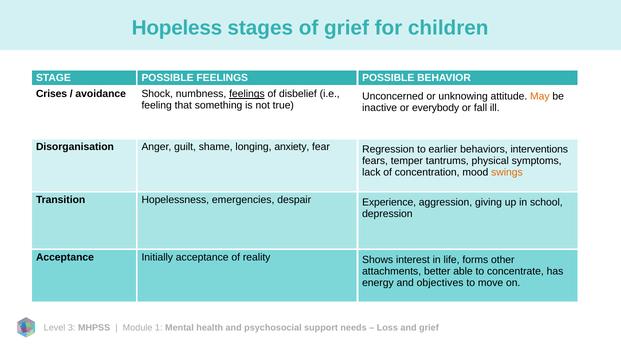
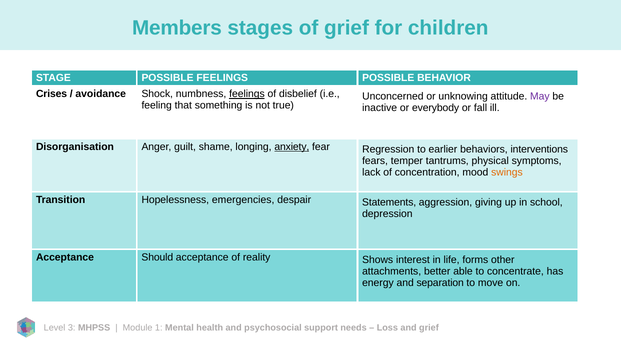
Hopeless: Hopeless -> Members
May colour: orange -> purple
anxiety underline: none -> present
Experience: Experience -> Statements
Initially: Initially -> Should
objectives: objectives -> separation
